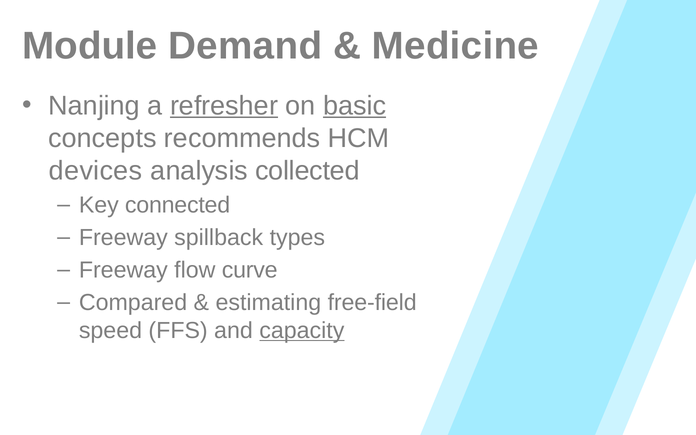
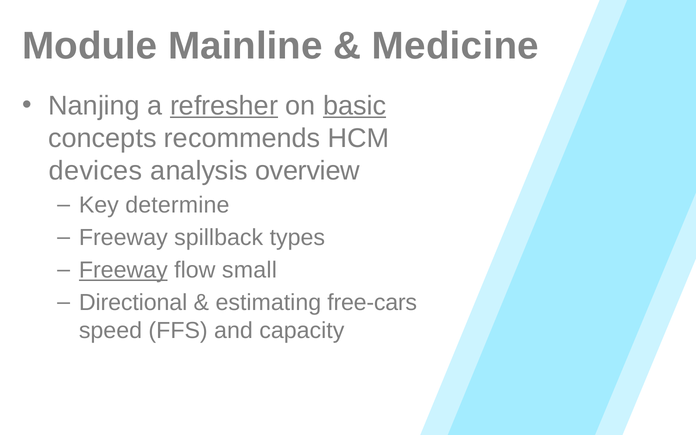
Demand: Demand -> Mainline
collected: collected -> overview
connected: connected -> determine
Freeway at (123, 270) underline: none -> present
curve: curve -> small
Compared: Compared -> Directional
free-field: free-field -> free-cars
capacity underline: present -> none
